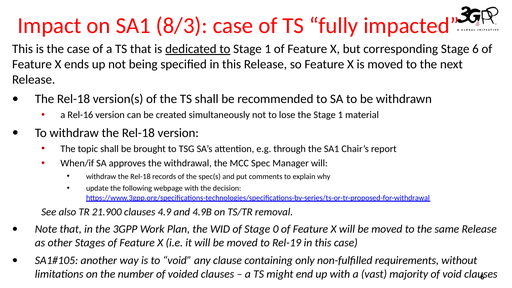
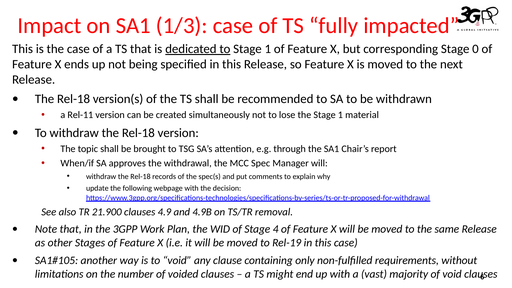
8/3: 8/3 -> 1/3
Stage 6: 6 -> 0
Rel-16: Rel-16 -> Rel-11
0: 0 -> 4
